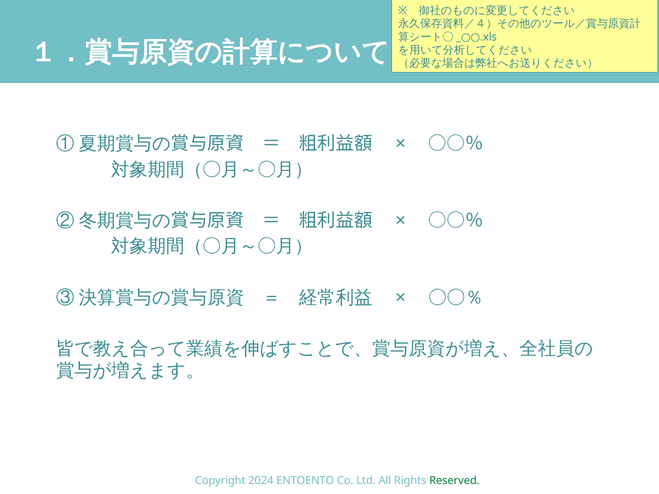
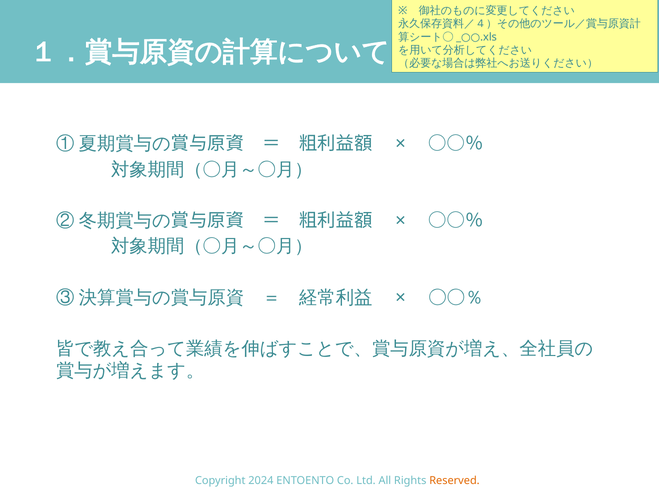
Reserved colour: green -> orange
